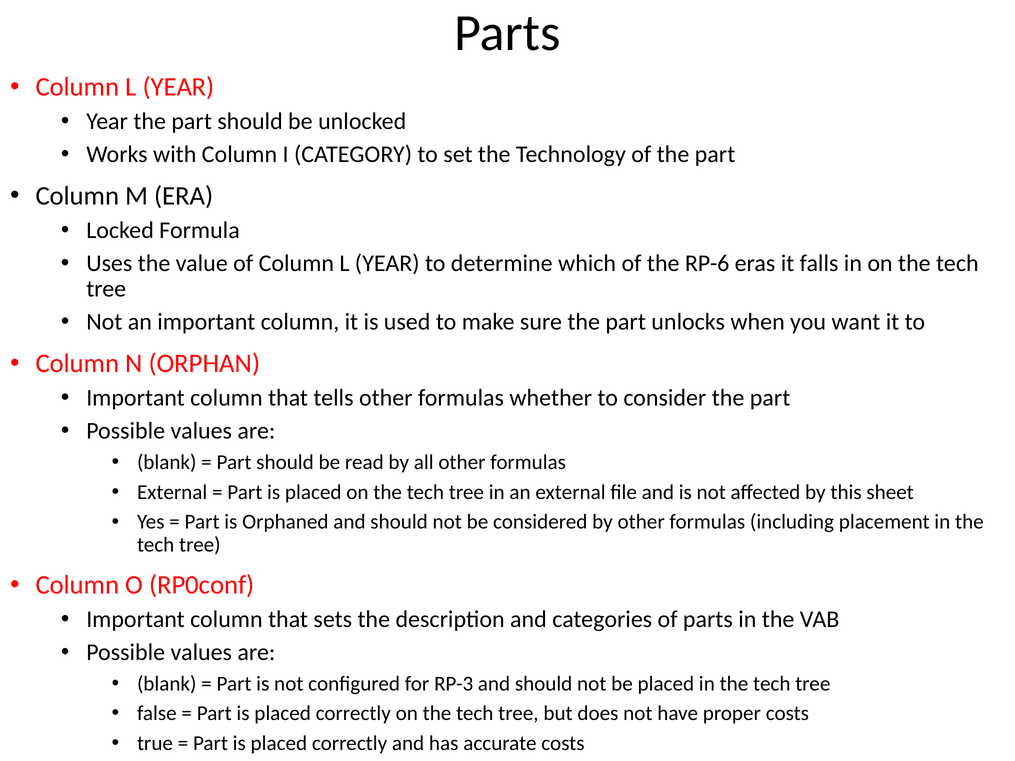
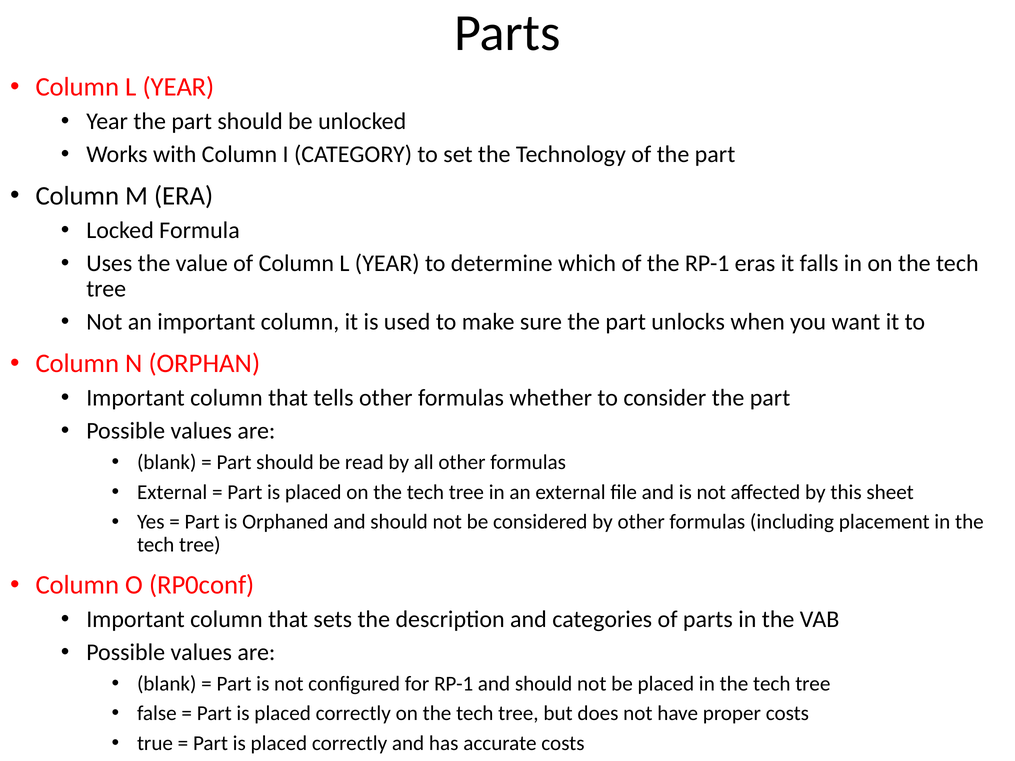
the RP-6: RP-6 -> RP-1
for RP-3: RP-3 -> RP-1
